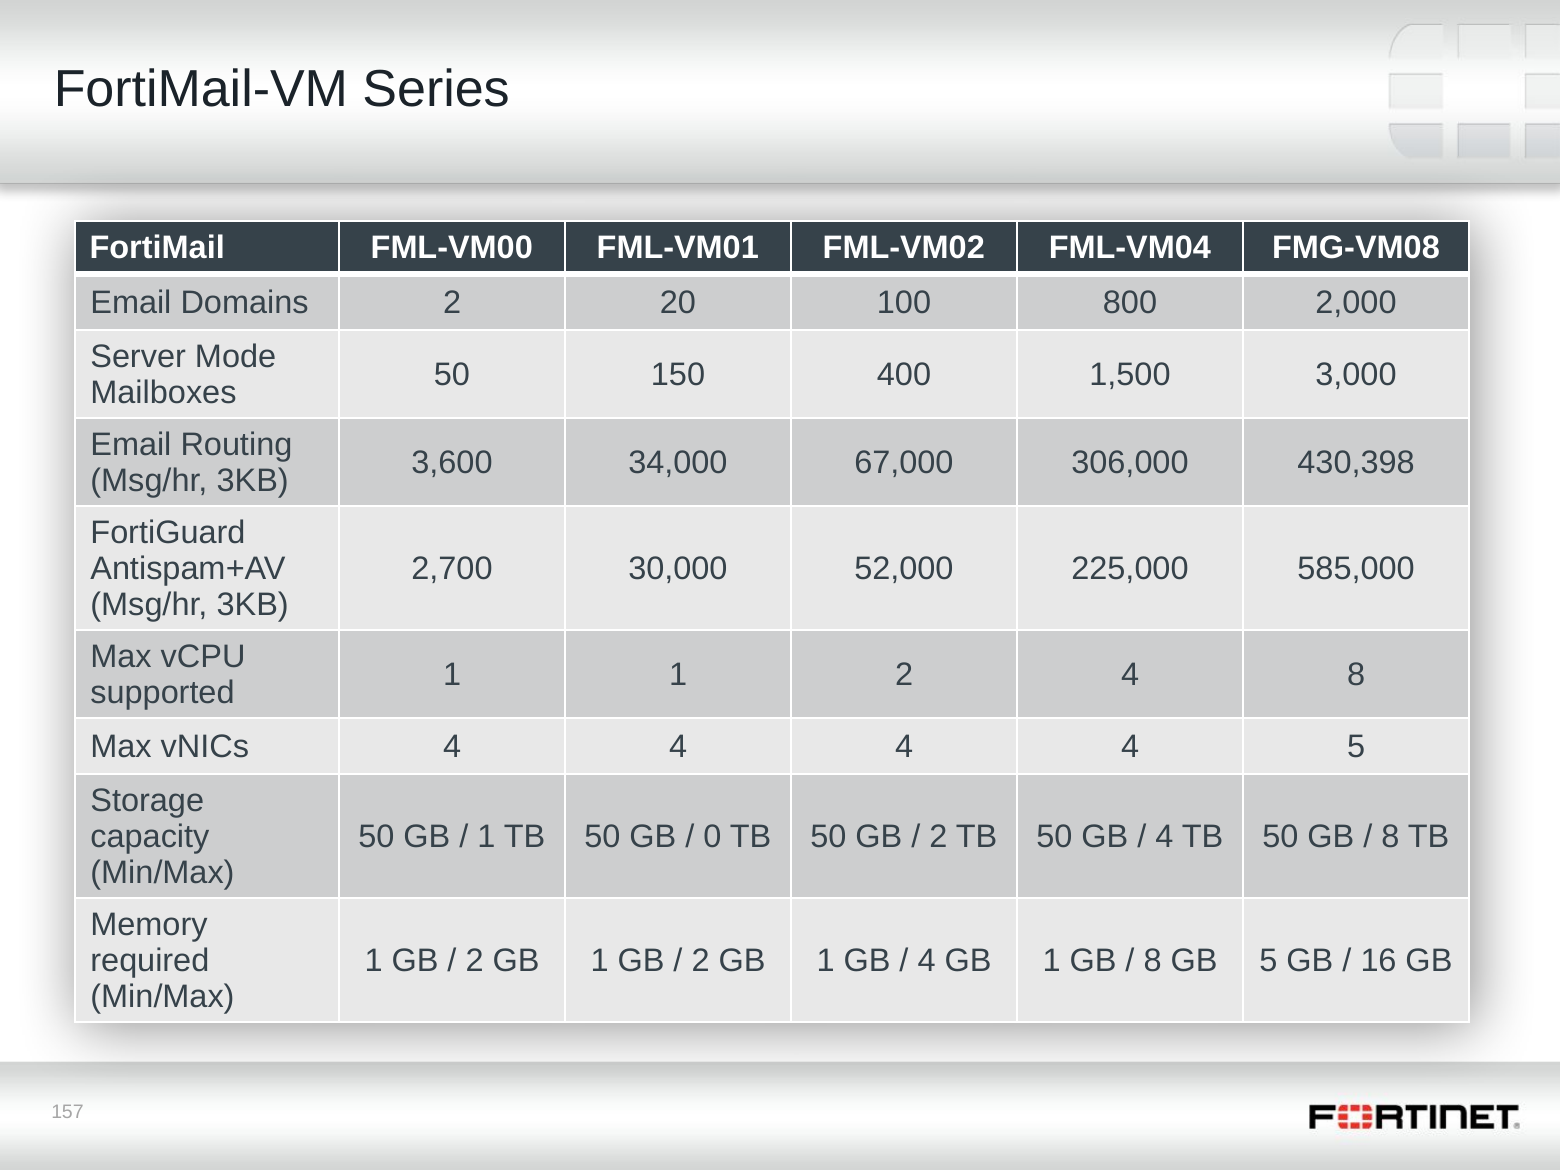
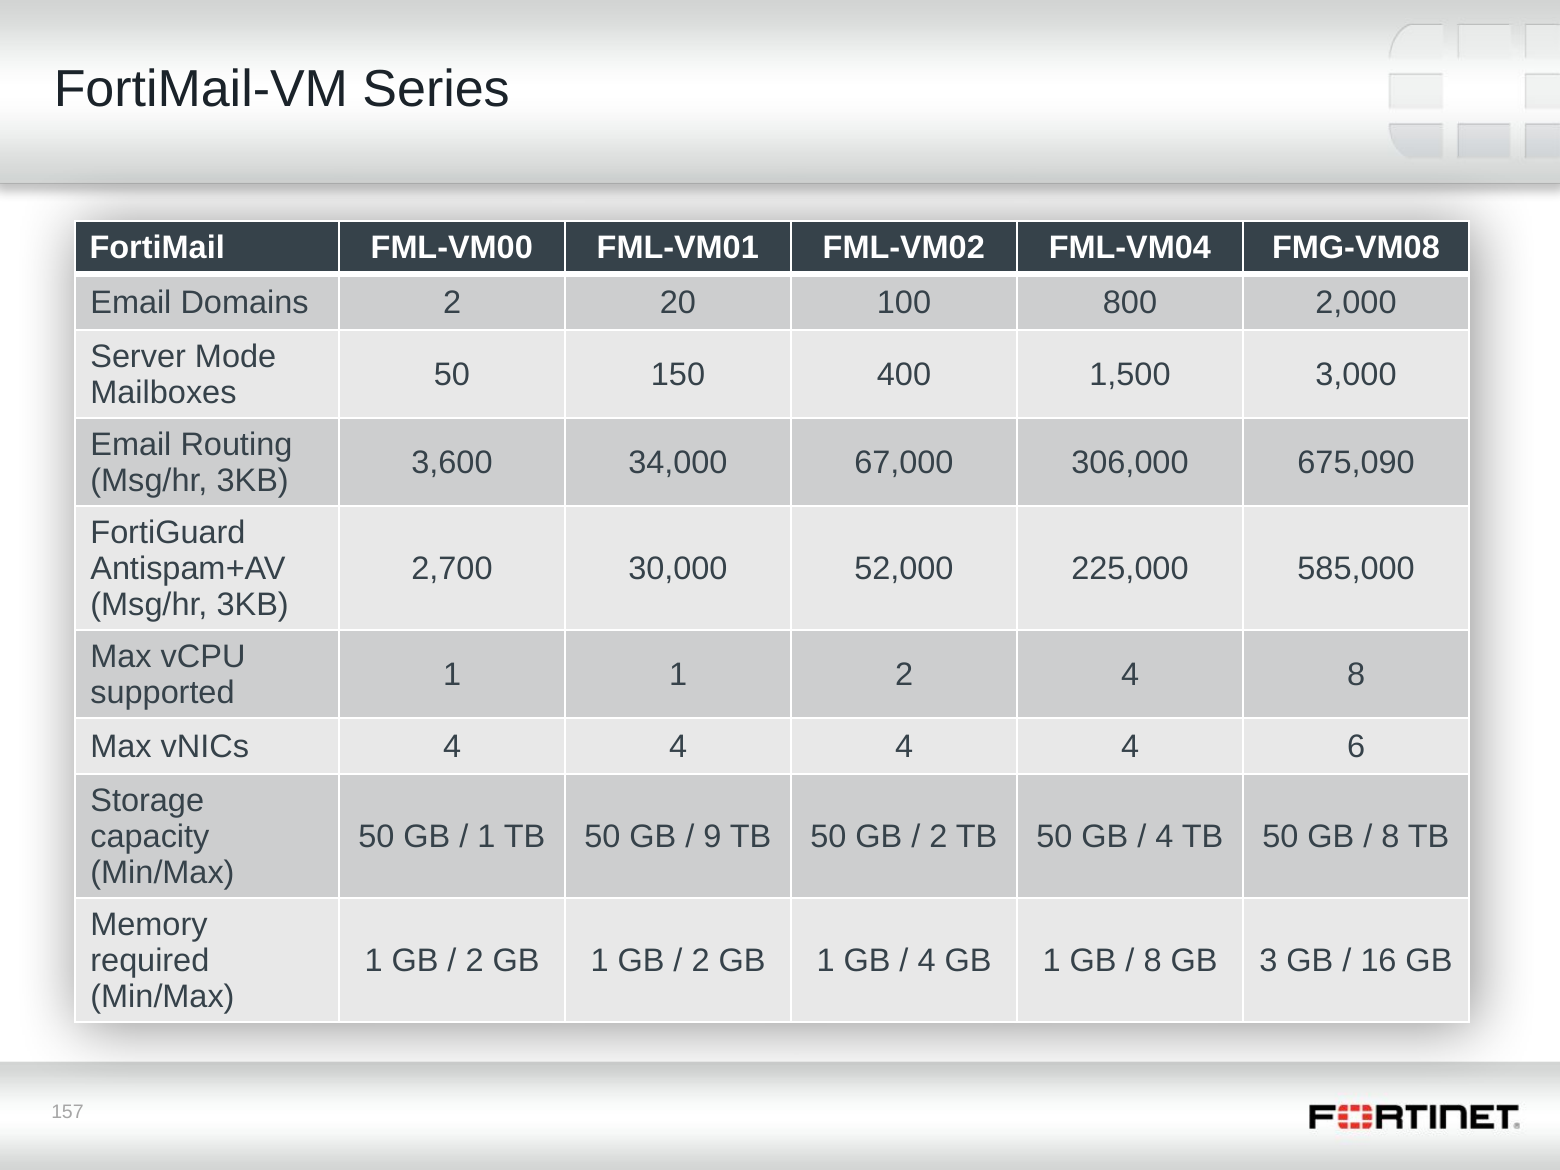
430,398: 430,398 -> 675,090
4 5: 5 -> 6
0: 0 -> 9
GB 5: 5 -> 3
